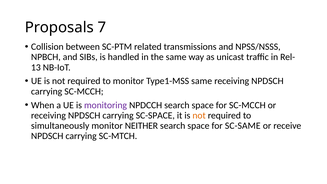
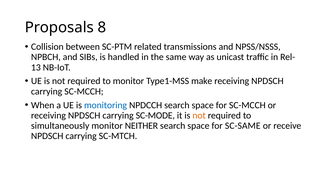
7: 7 -> 8
Type1-MSS same: same -> make
monitoring colour: purple -> blue
SC-SPACE: SC-SPACE -> SC-MODE
